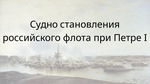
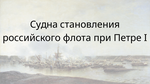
Судно: Судно -> Судна
